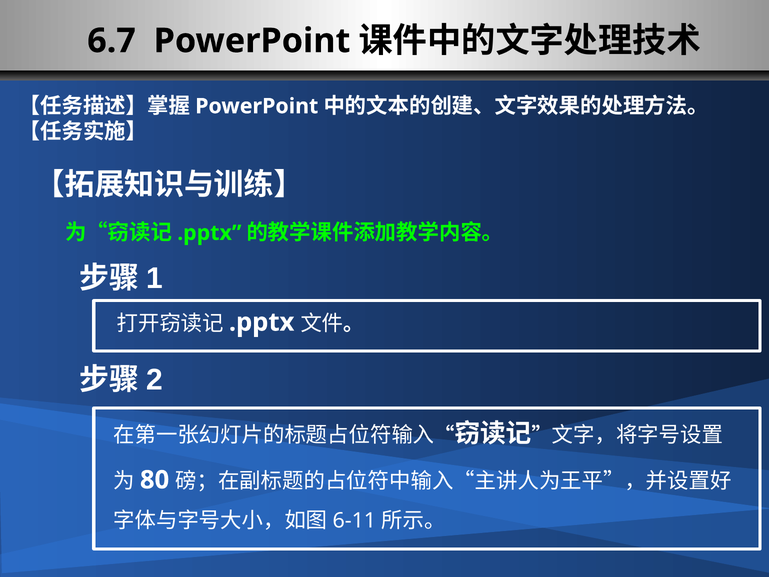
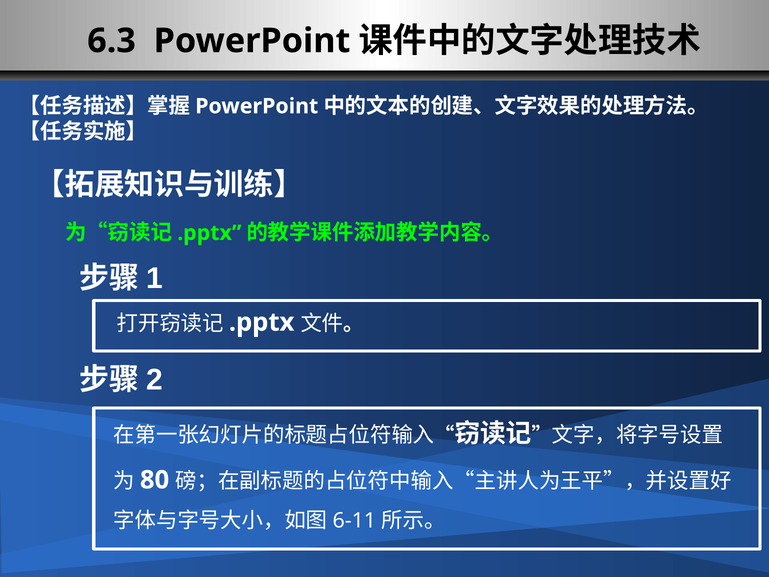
6.7: 6.7 -> 6.3
